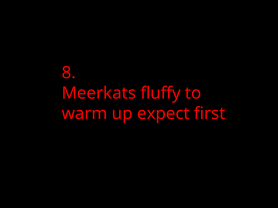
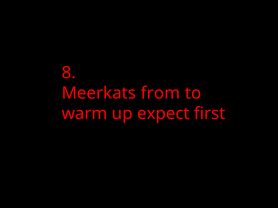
fluffy: fluffy -> from
